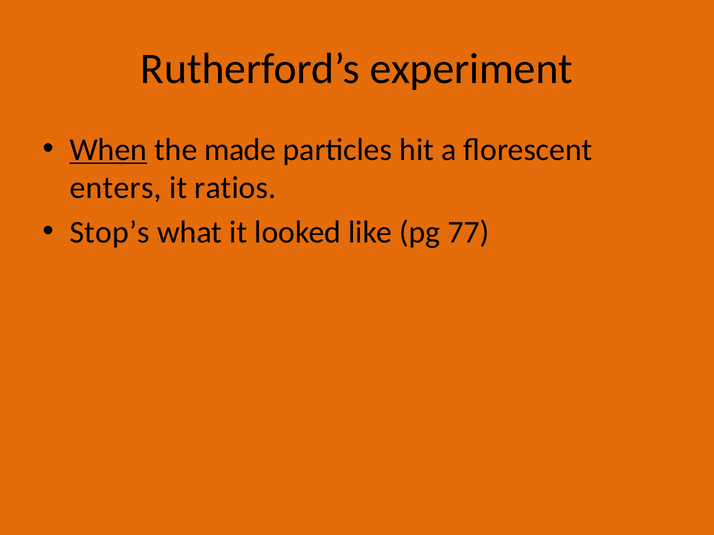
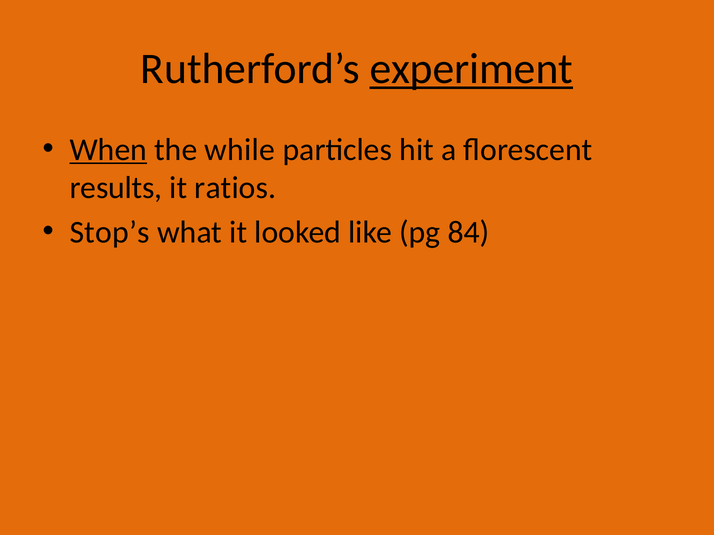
experiment underline: none -> present
made: made -> while
enters: enters -> results
77: 77 -> 84
